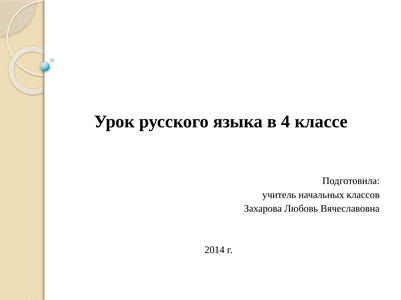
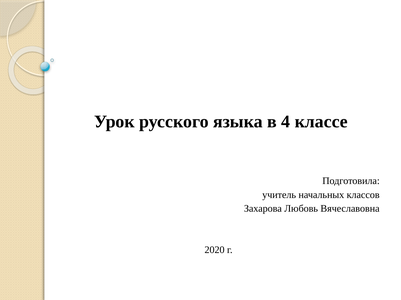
2014: 2014 -> 2020
